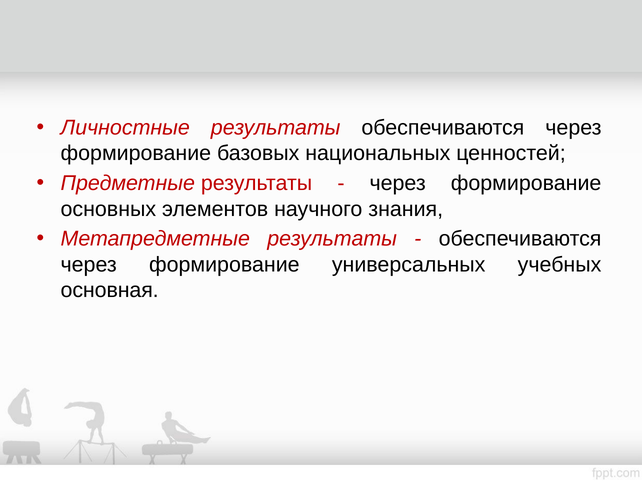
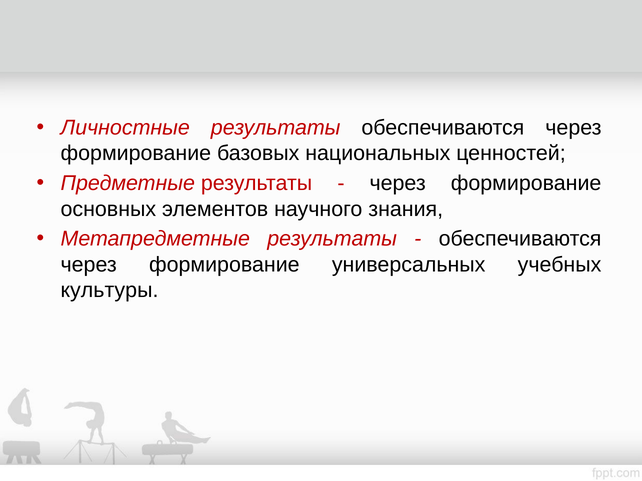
основная: основная -> культуры
